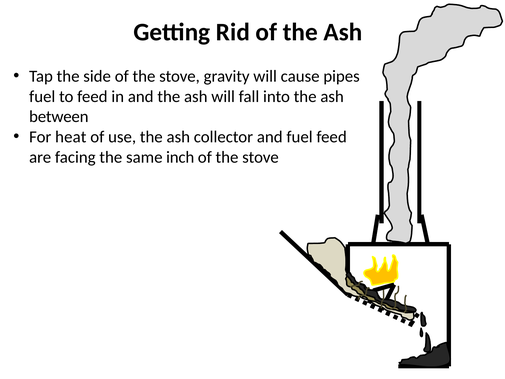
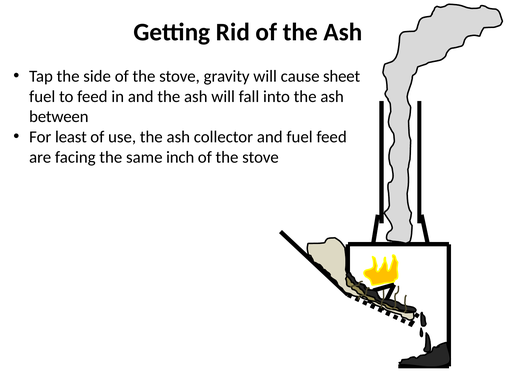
pipes: pipes -> sheet
heat: heat -> least
